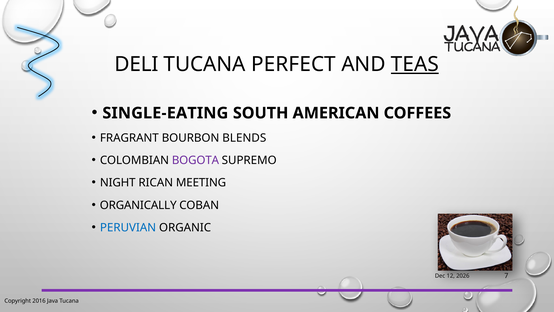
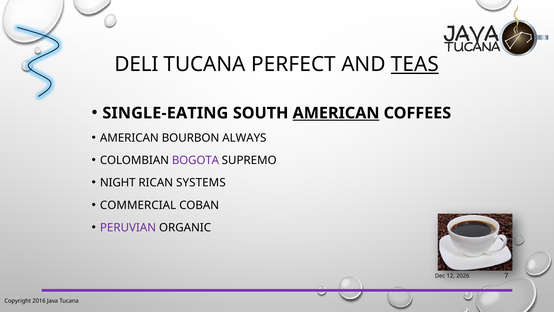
AMERICAN at (336, 113) underline: none -> present
FRAGRANT at (129, 138): FRAGRANT -> AMERICAN
BLENDS: BLENDS -> ALWAYS
MEETING: MEETING -> SYSTEMS
ORGANICALLY: ORGANICALLY -> COMMERCIAL
PERUVIAN colour: blue -> purple
